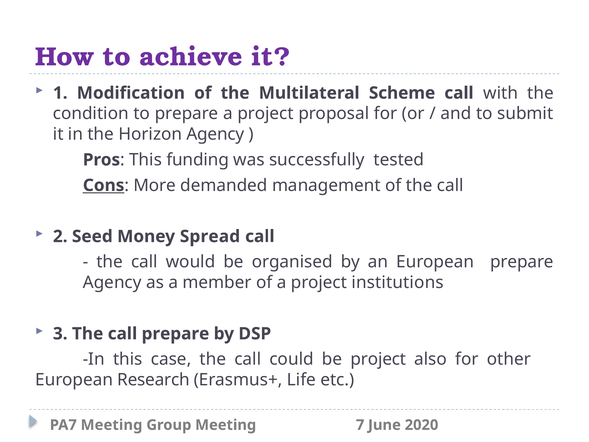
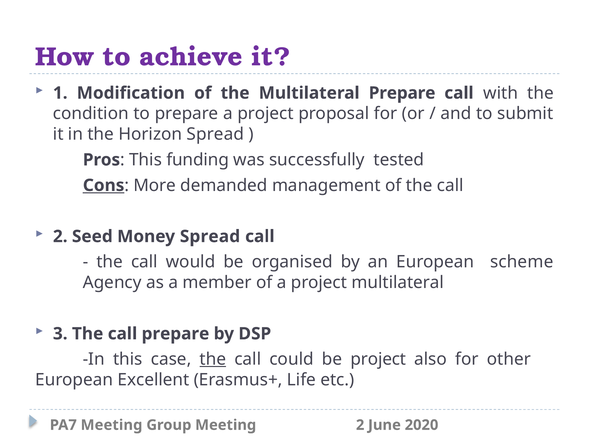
Multilateral Scheme: Scheme -> Prepare
Horizon Agency: Agency -> Spread
European prepare: prepare -> scheme
project institutions: institutions -> multilateral
the at (213, 359) underline: none -> present
Research: Research -> Excellent
Meeting 7: 7 -> 2
